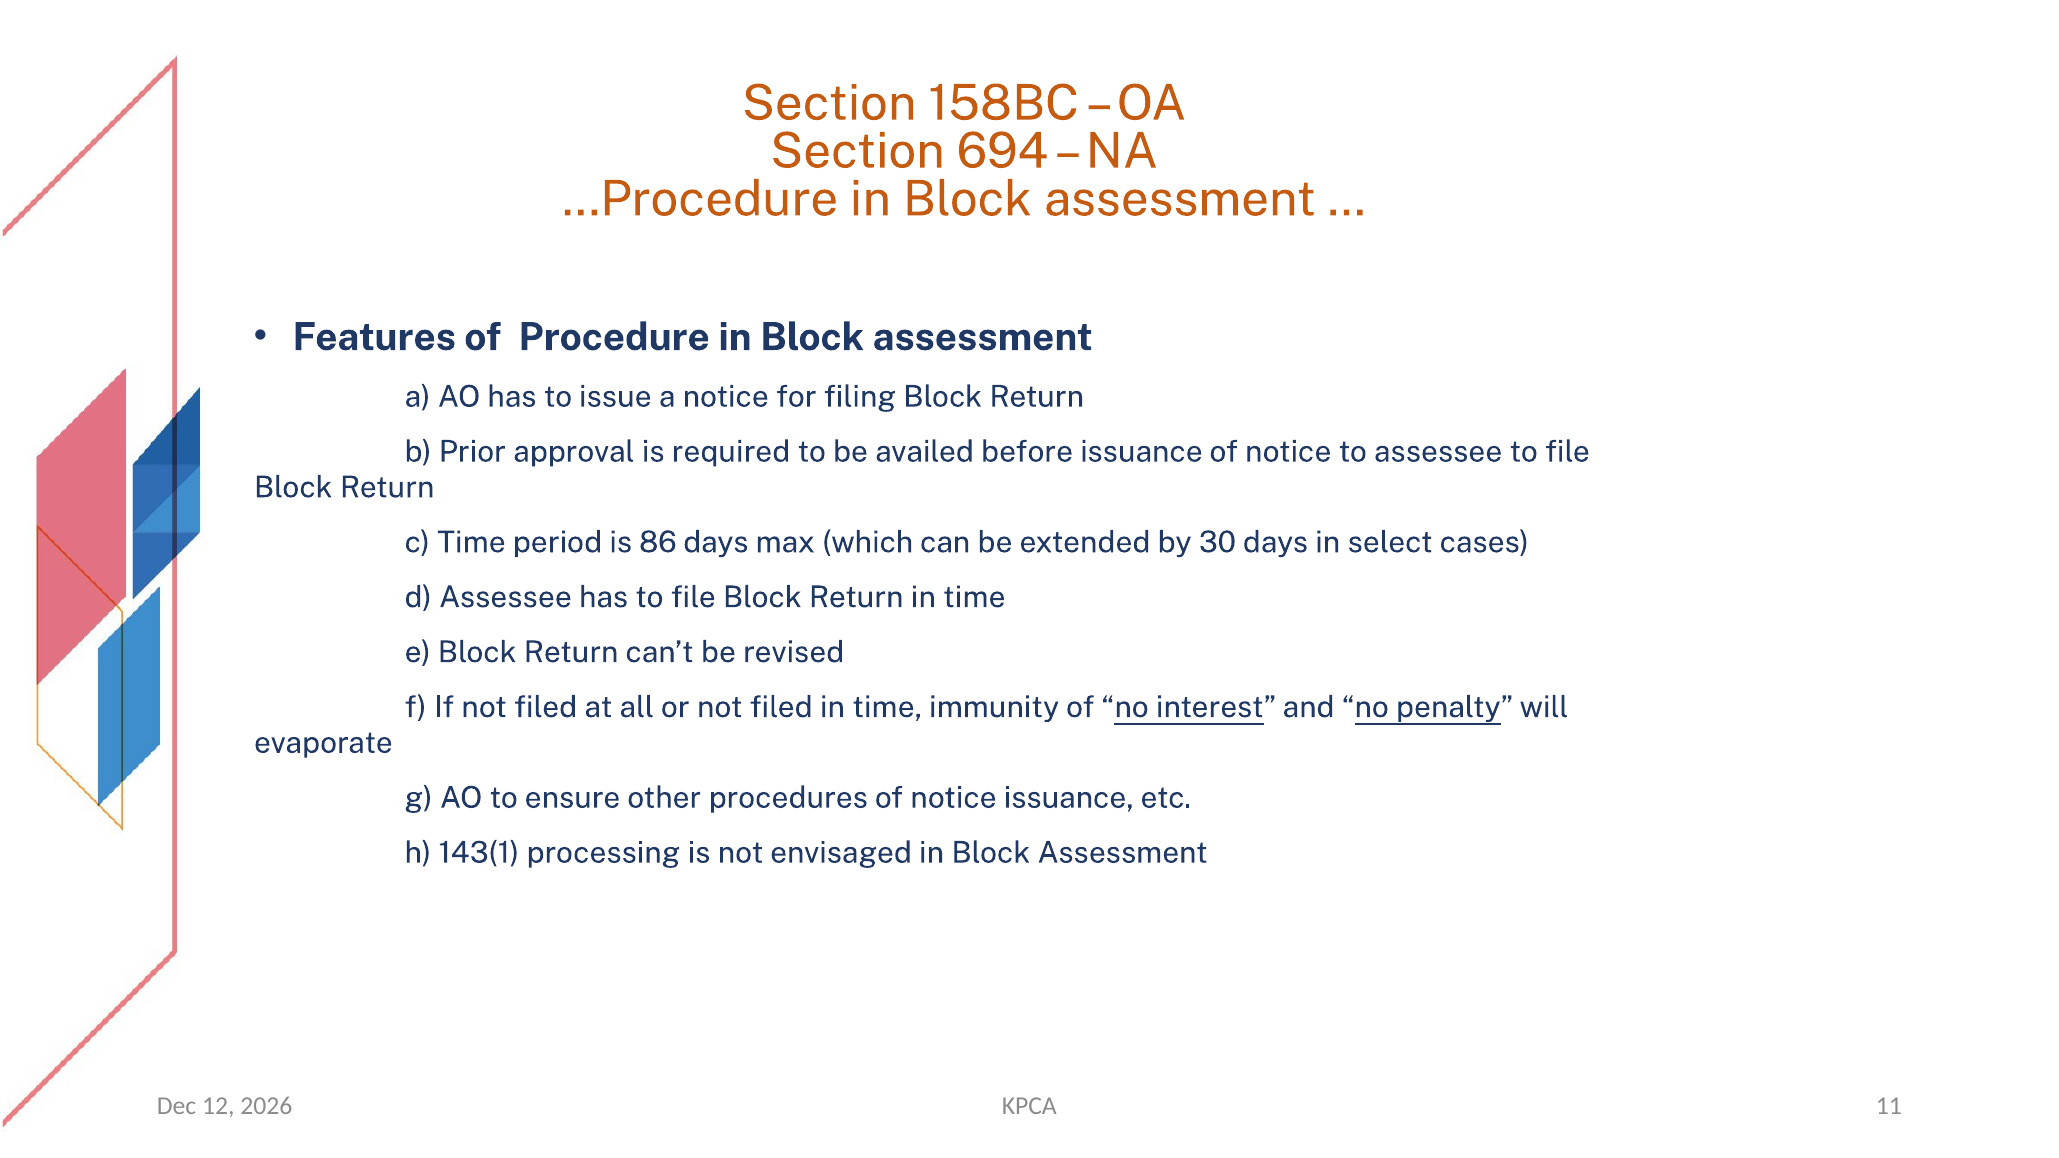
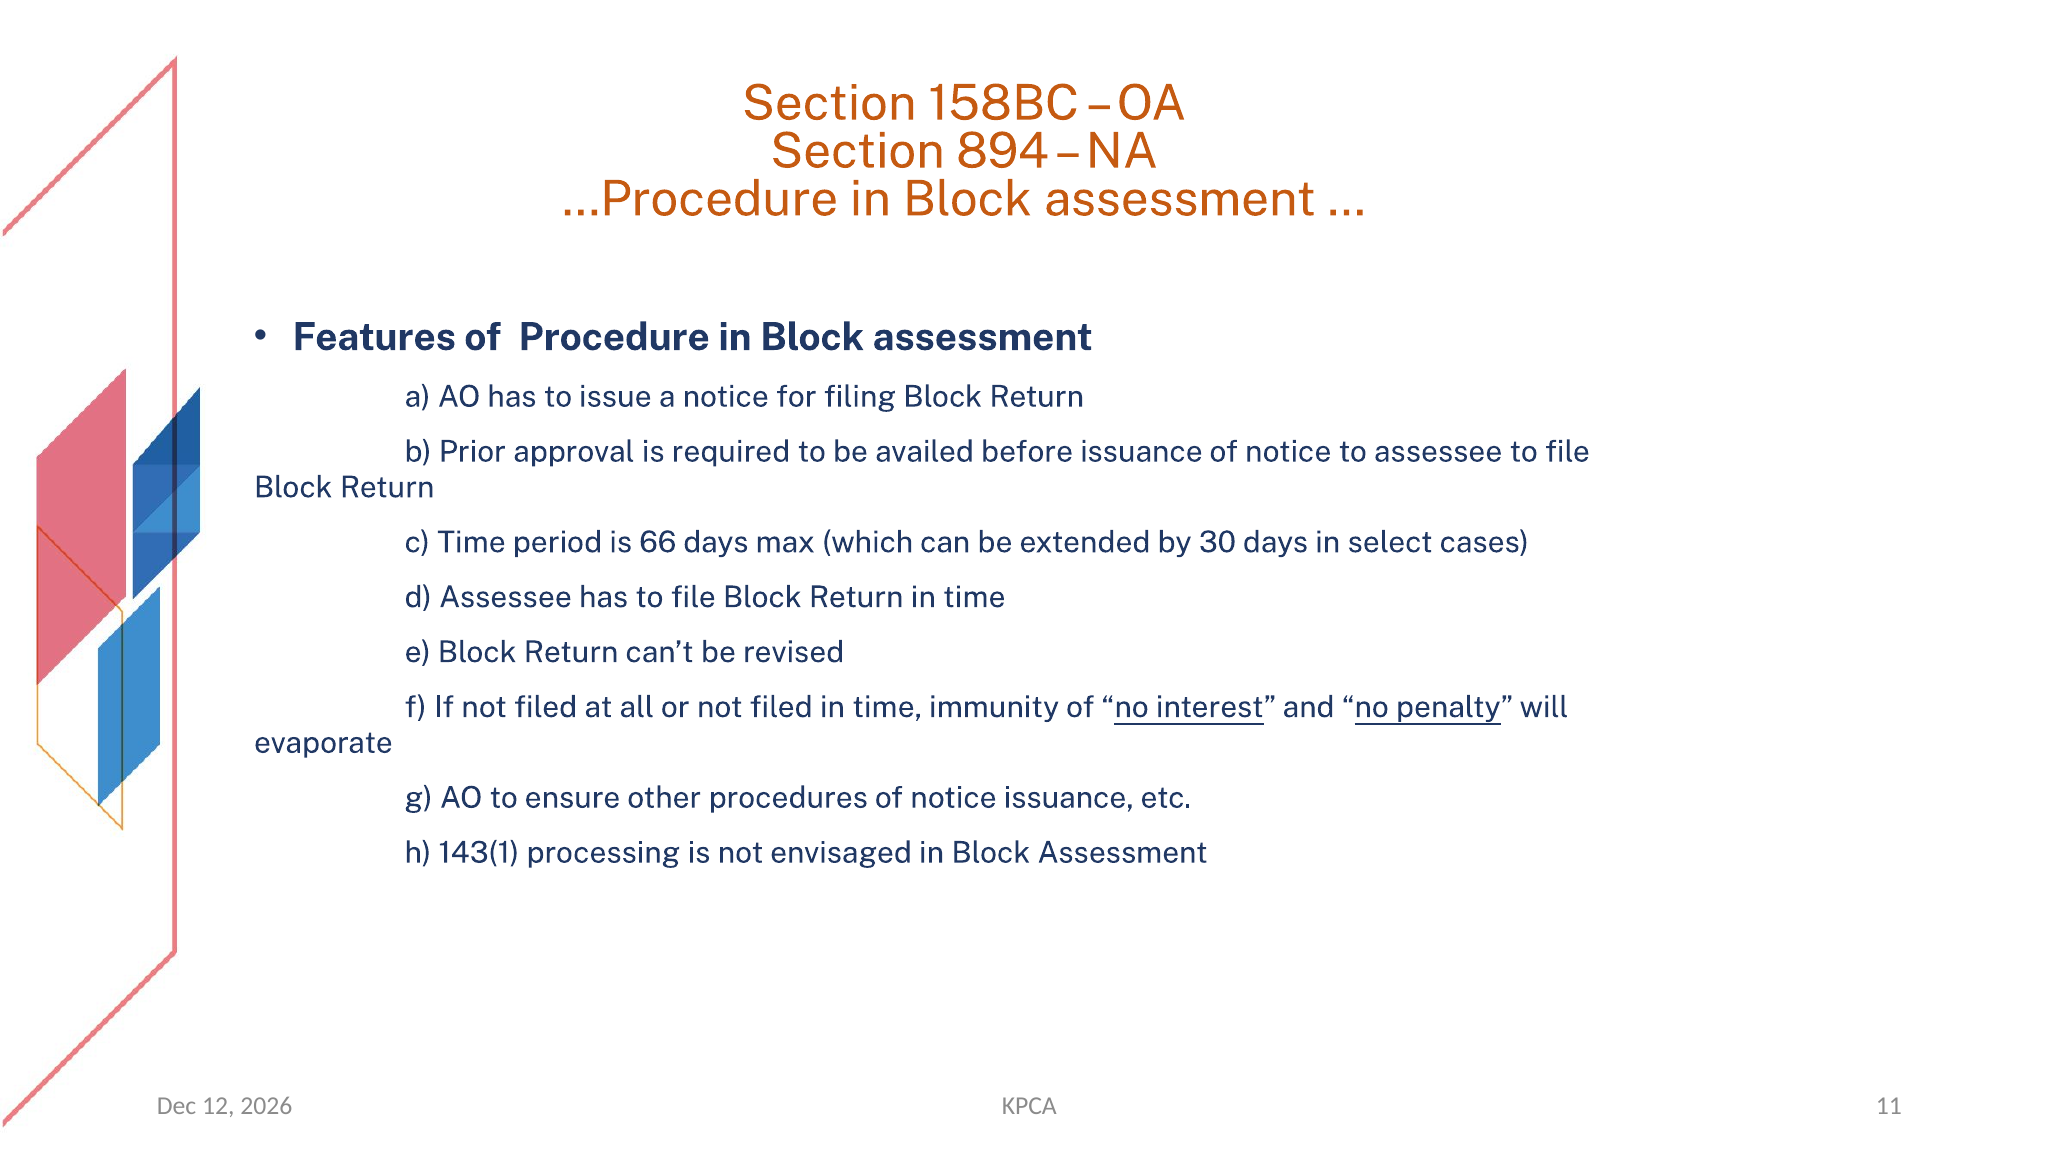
694: 694 -> 894
86: 86 -> 66
